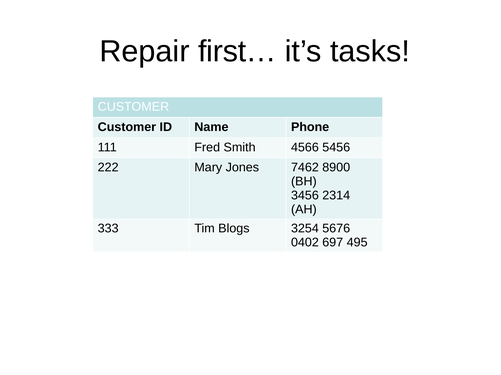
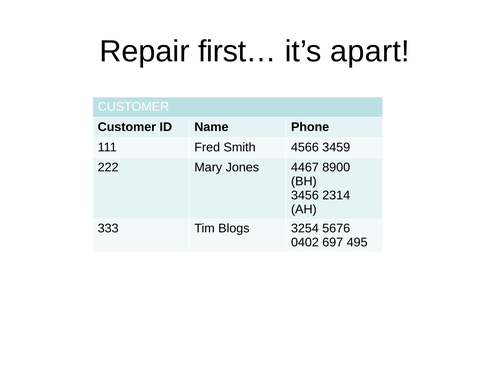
tasks: tasks -> apart
5456: 5456 -> 3459
7462: 7462 -> 4467
